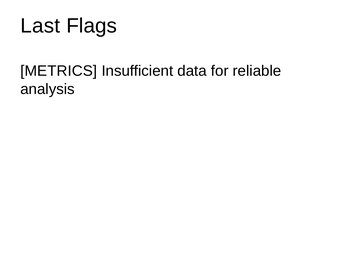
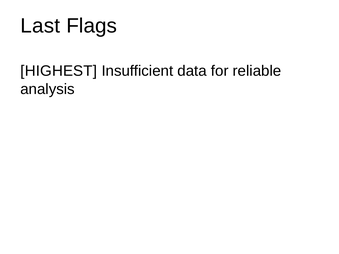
METRICS: METRICS -> HIGHEST
